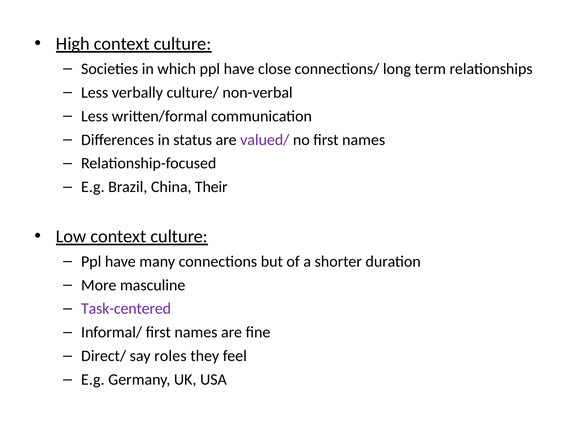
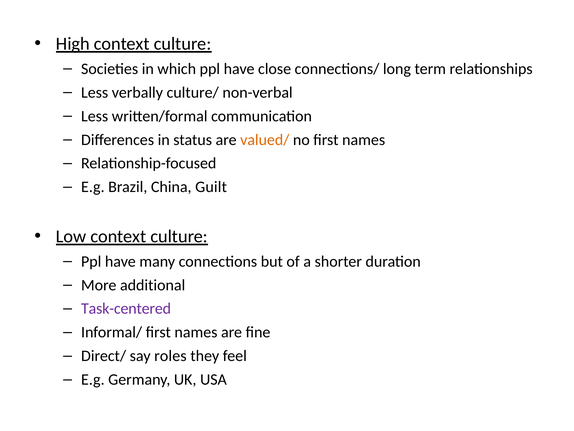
valued/ colour: purple -> orange
Their: Their -> Guilt
masculine: masculine -> additional
